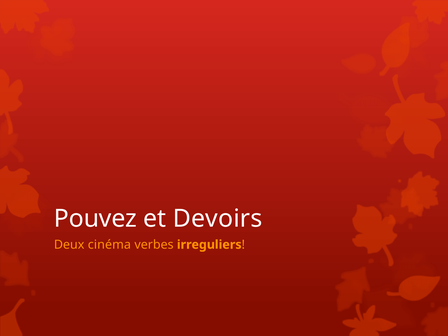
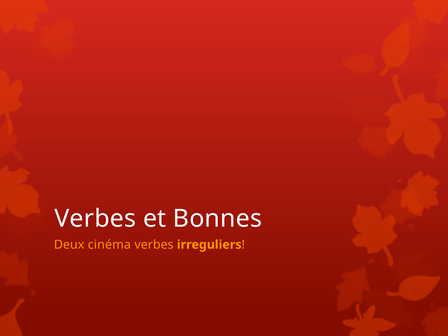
Pouvez at (95, 219): Pouvez -> Verbes
Devoirs: Devoirs -> Bonnes
